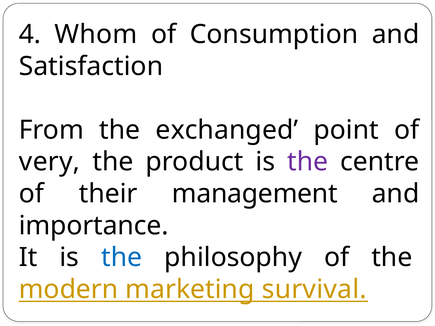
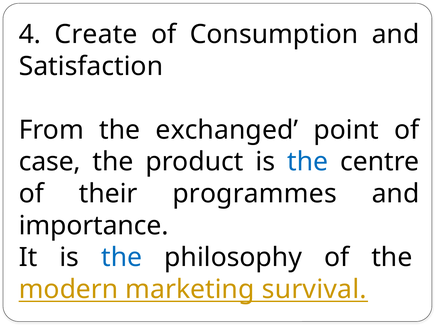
Whom: Whom -> Create
very: very -> case
the at (308, 162) colour: purple -> blue
management: management -> programmes
